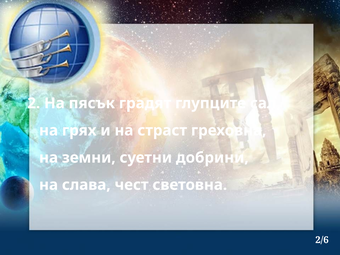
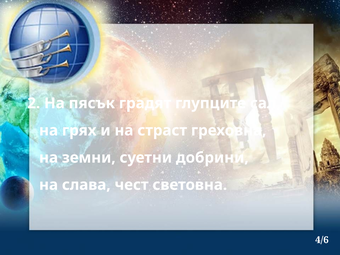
2/6: 2/6 -> 4/6
